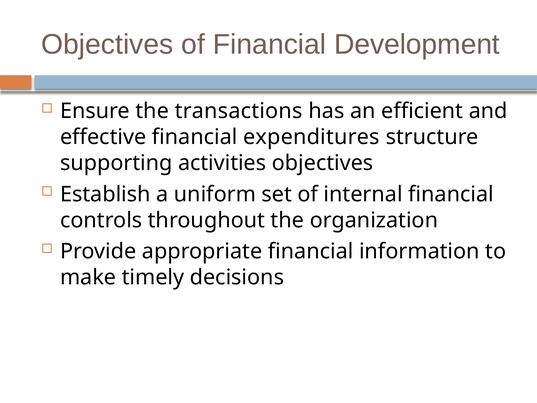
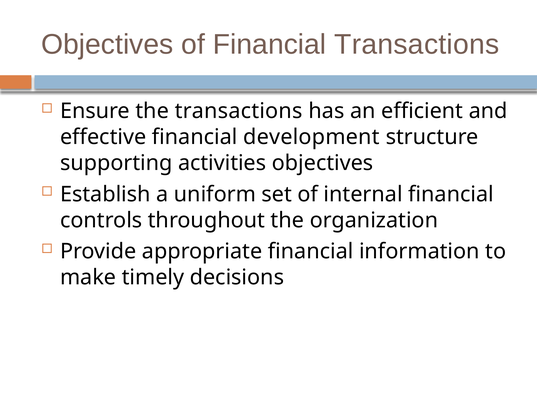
Financial Development: Development -> Transactions
expenditures: expenditures -> development
